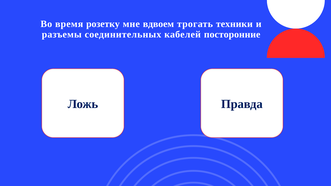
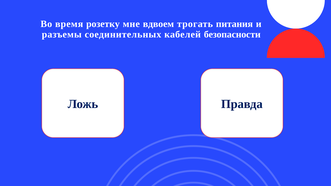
техники: техники -> питания
посторонние: посторонние -> безопасности
